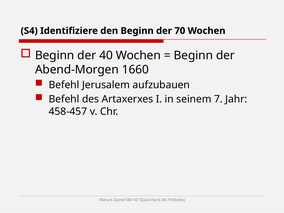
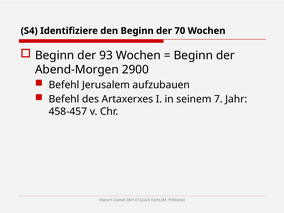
40: 40 -> 93
1660: 1660 -> 2900
